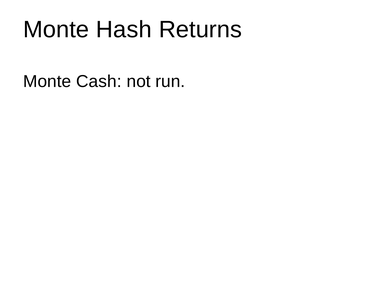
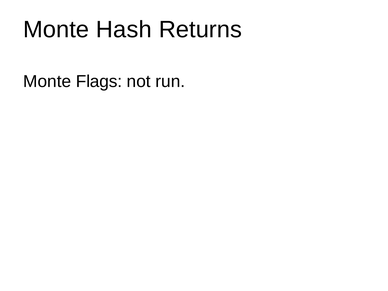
Cash: Cash -> Flags
